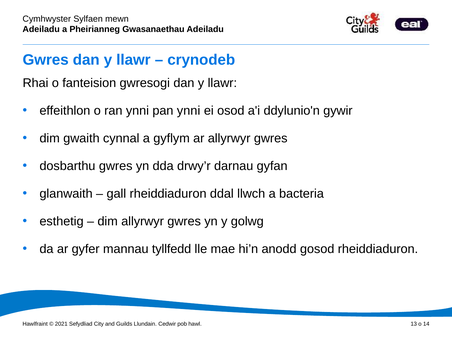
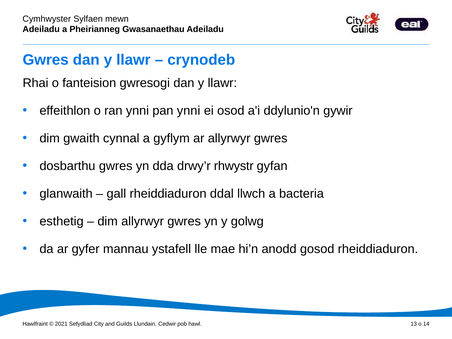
darnau: darnau -> rhwystr
tyllfedd: tyllfedd -> ystafell
